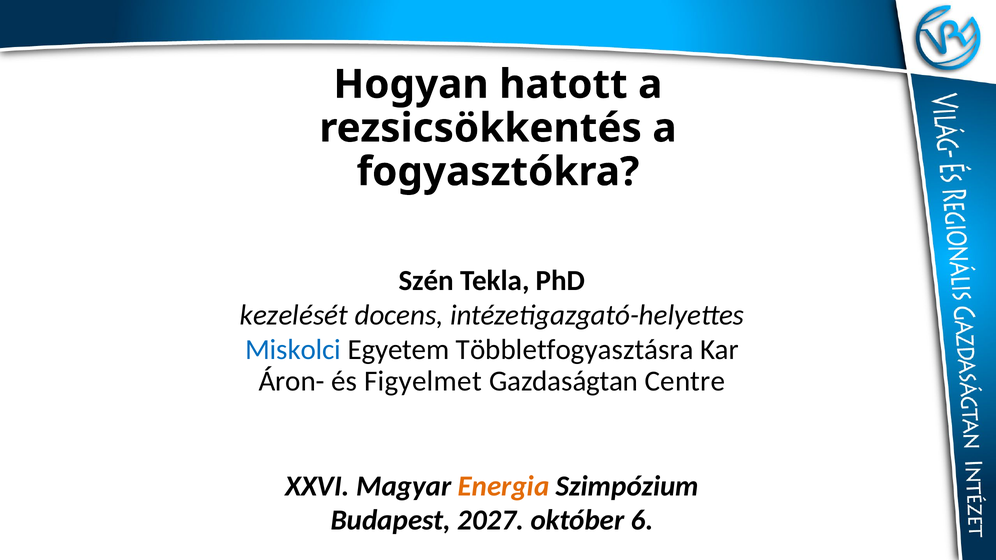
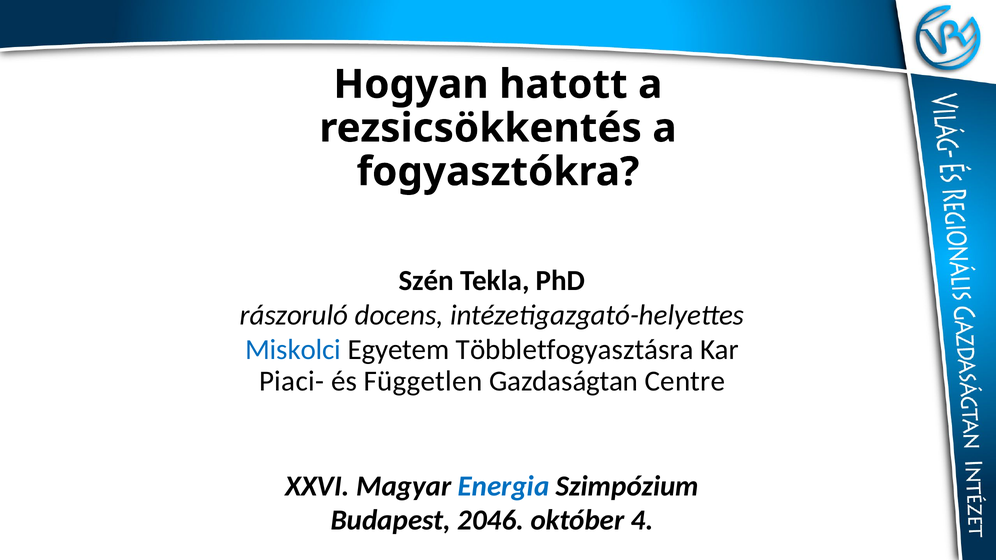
kezelését: kezelését -> rászoruló
Áron-: Áron- -> Piaci-
Figyelmet: Figyelmet -> Független
Energia colour: orange -> blue
2027: 2027 -> 2046
6: 6 -> 4
